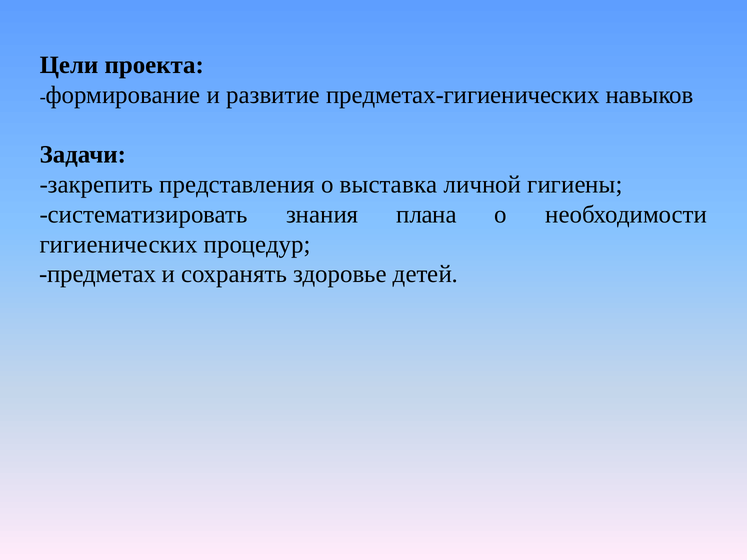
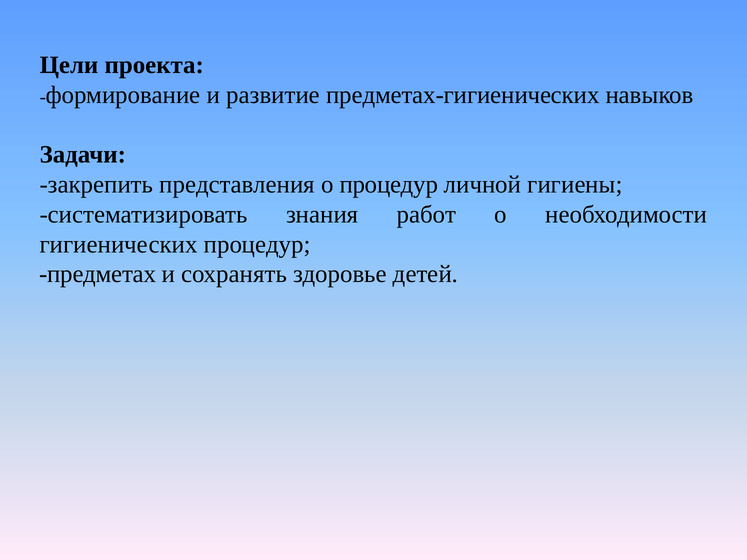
о выставка: выставка -> процедур
плана: плана -> работ
